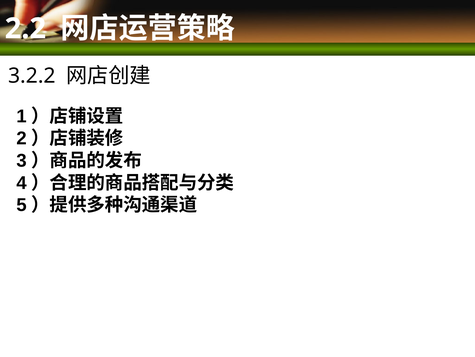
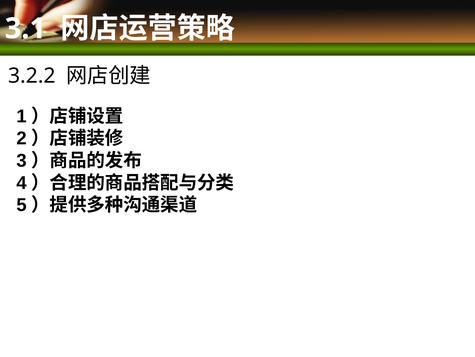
2.2: 2.2 -> 3.1
